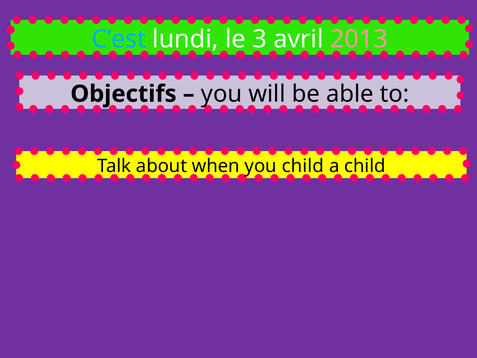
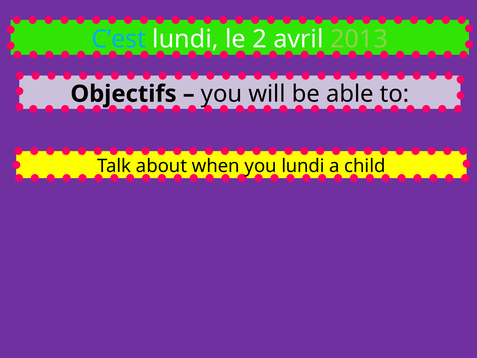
3: 3 -> 2
2013 colour: pink -> light green
you child: child -> lundi
